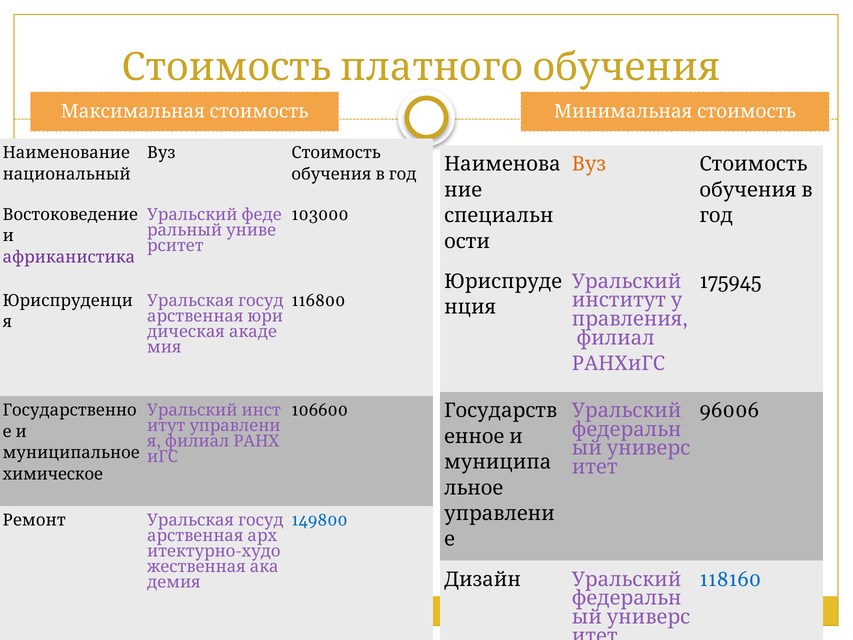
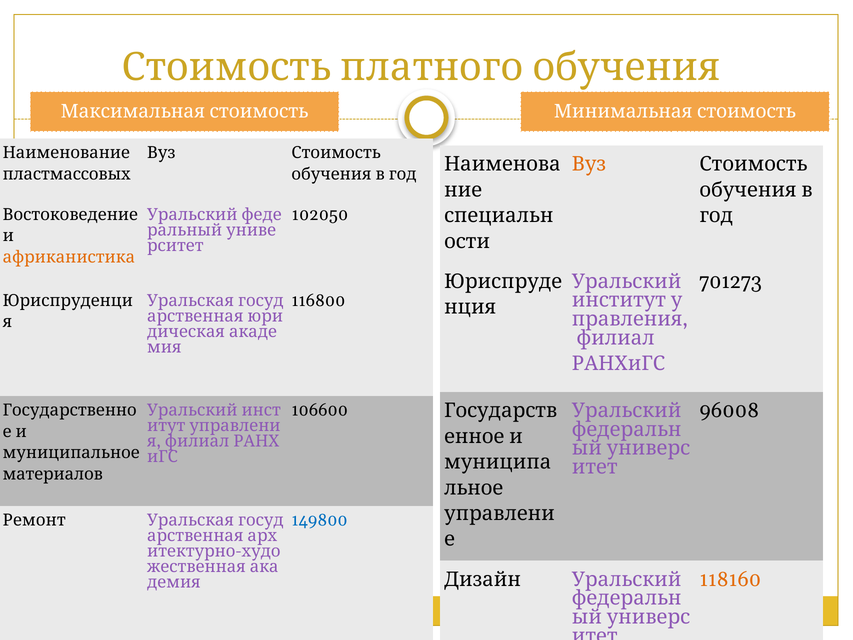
национальный: национальный -> пластмассовых
103000: 103000 -> 102050
африканистика colour: purple -> orange
175945: 175945 -> 701273
96006: 96006 -> 96008
химическое: химическое -> материалов
118160 colour: blue -> orange
